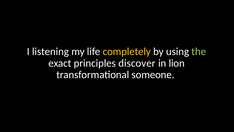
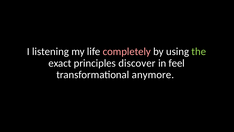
completely colour: yellow -> pink
lion: lion -> feel
someone: someone -> anymore
